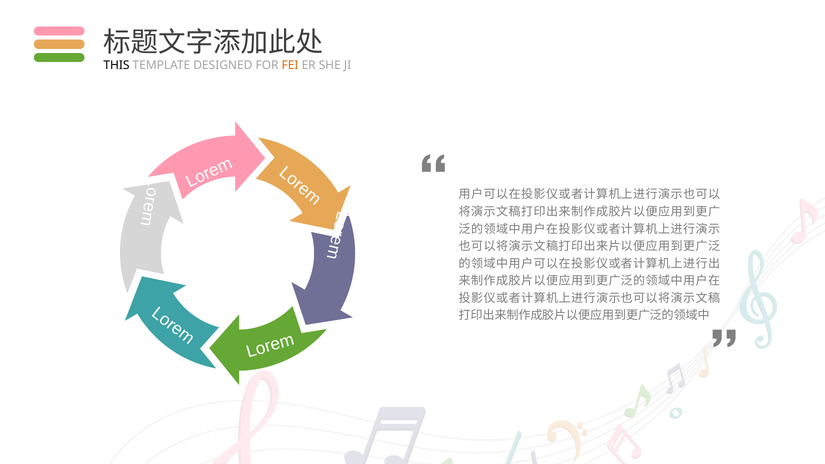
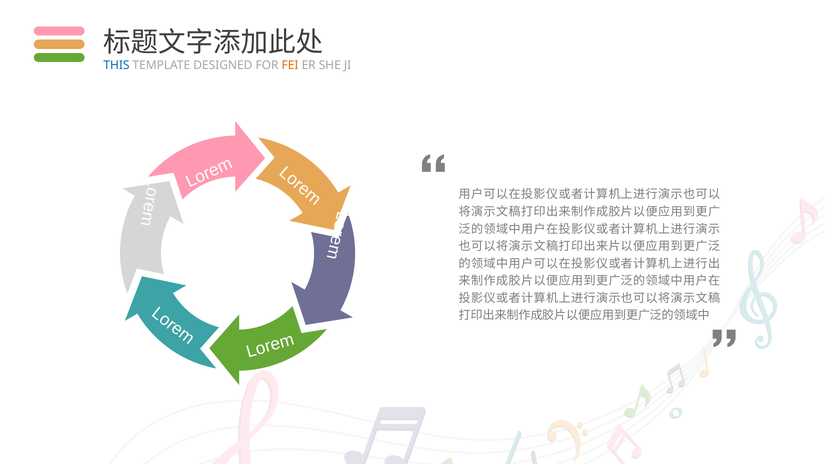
THIS colour: black -> blue
